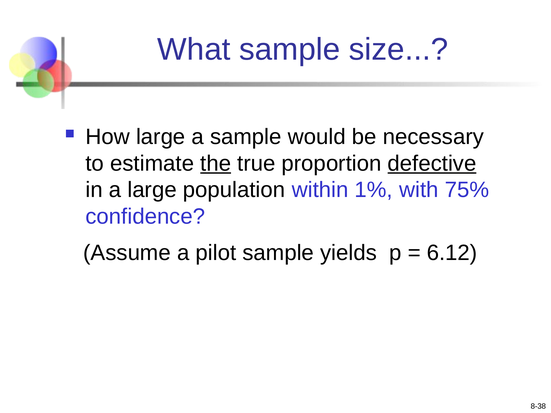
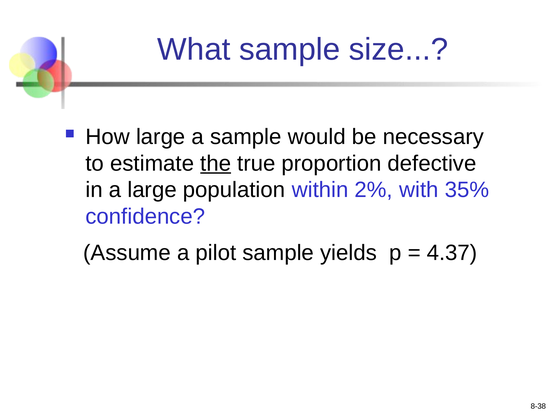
defective underline: present -> none
1%: 1% -> 2%
75%: 75% -> 35%
6.12: 6.12 -> 4.37
